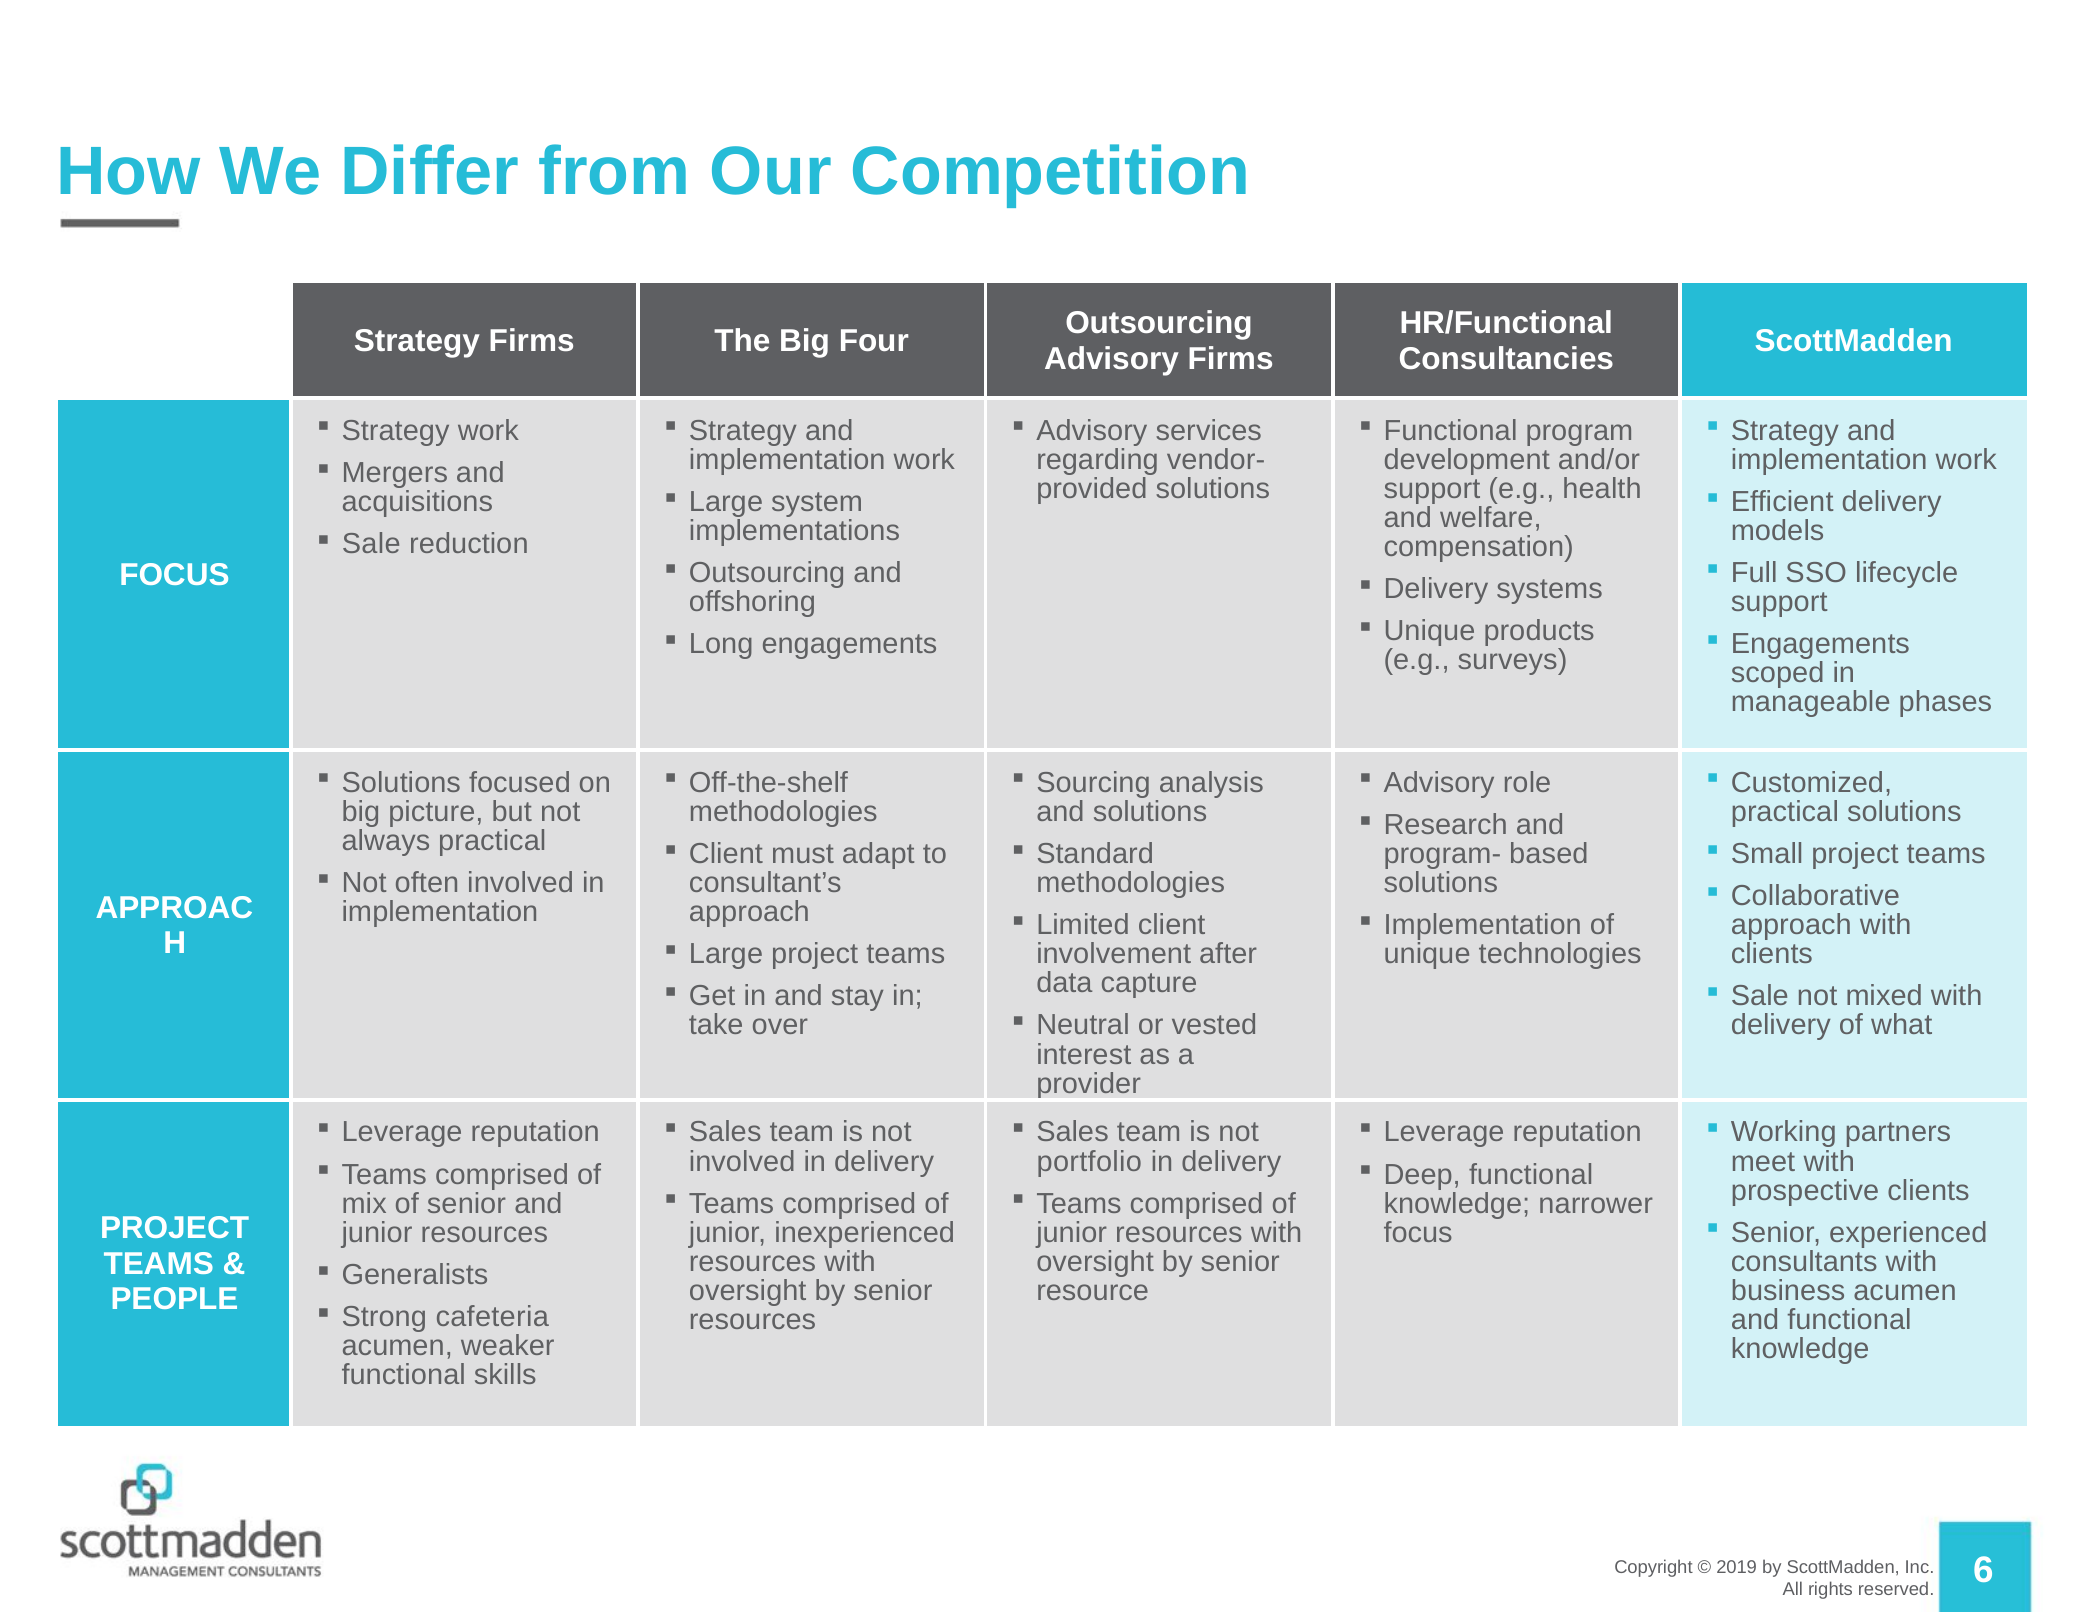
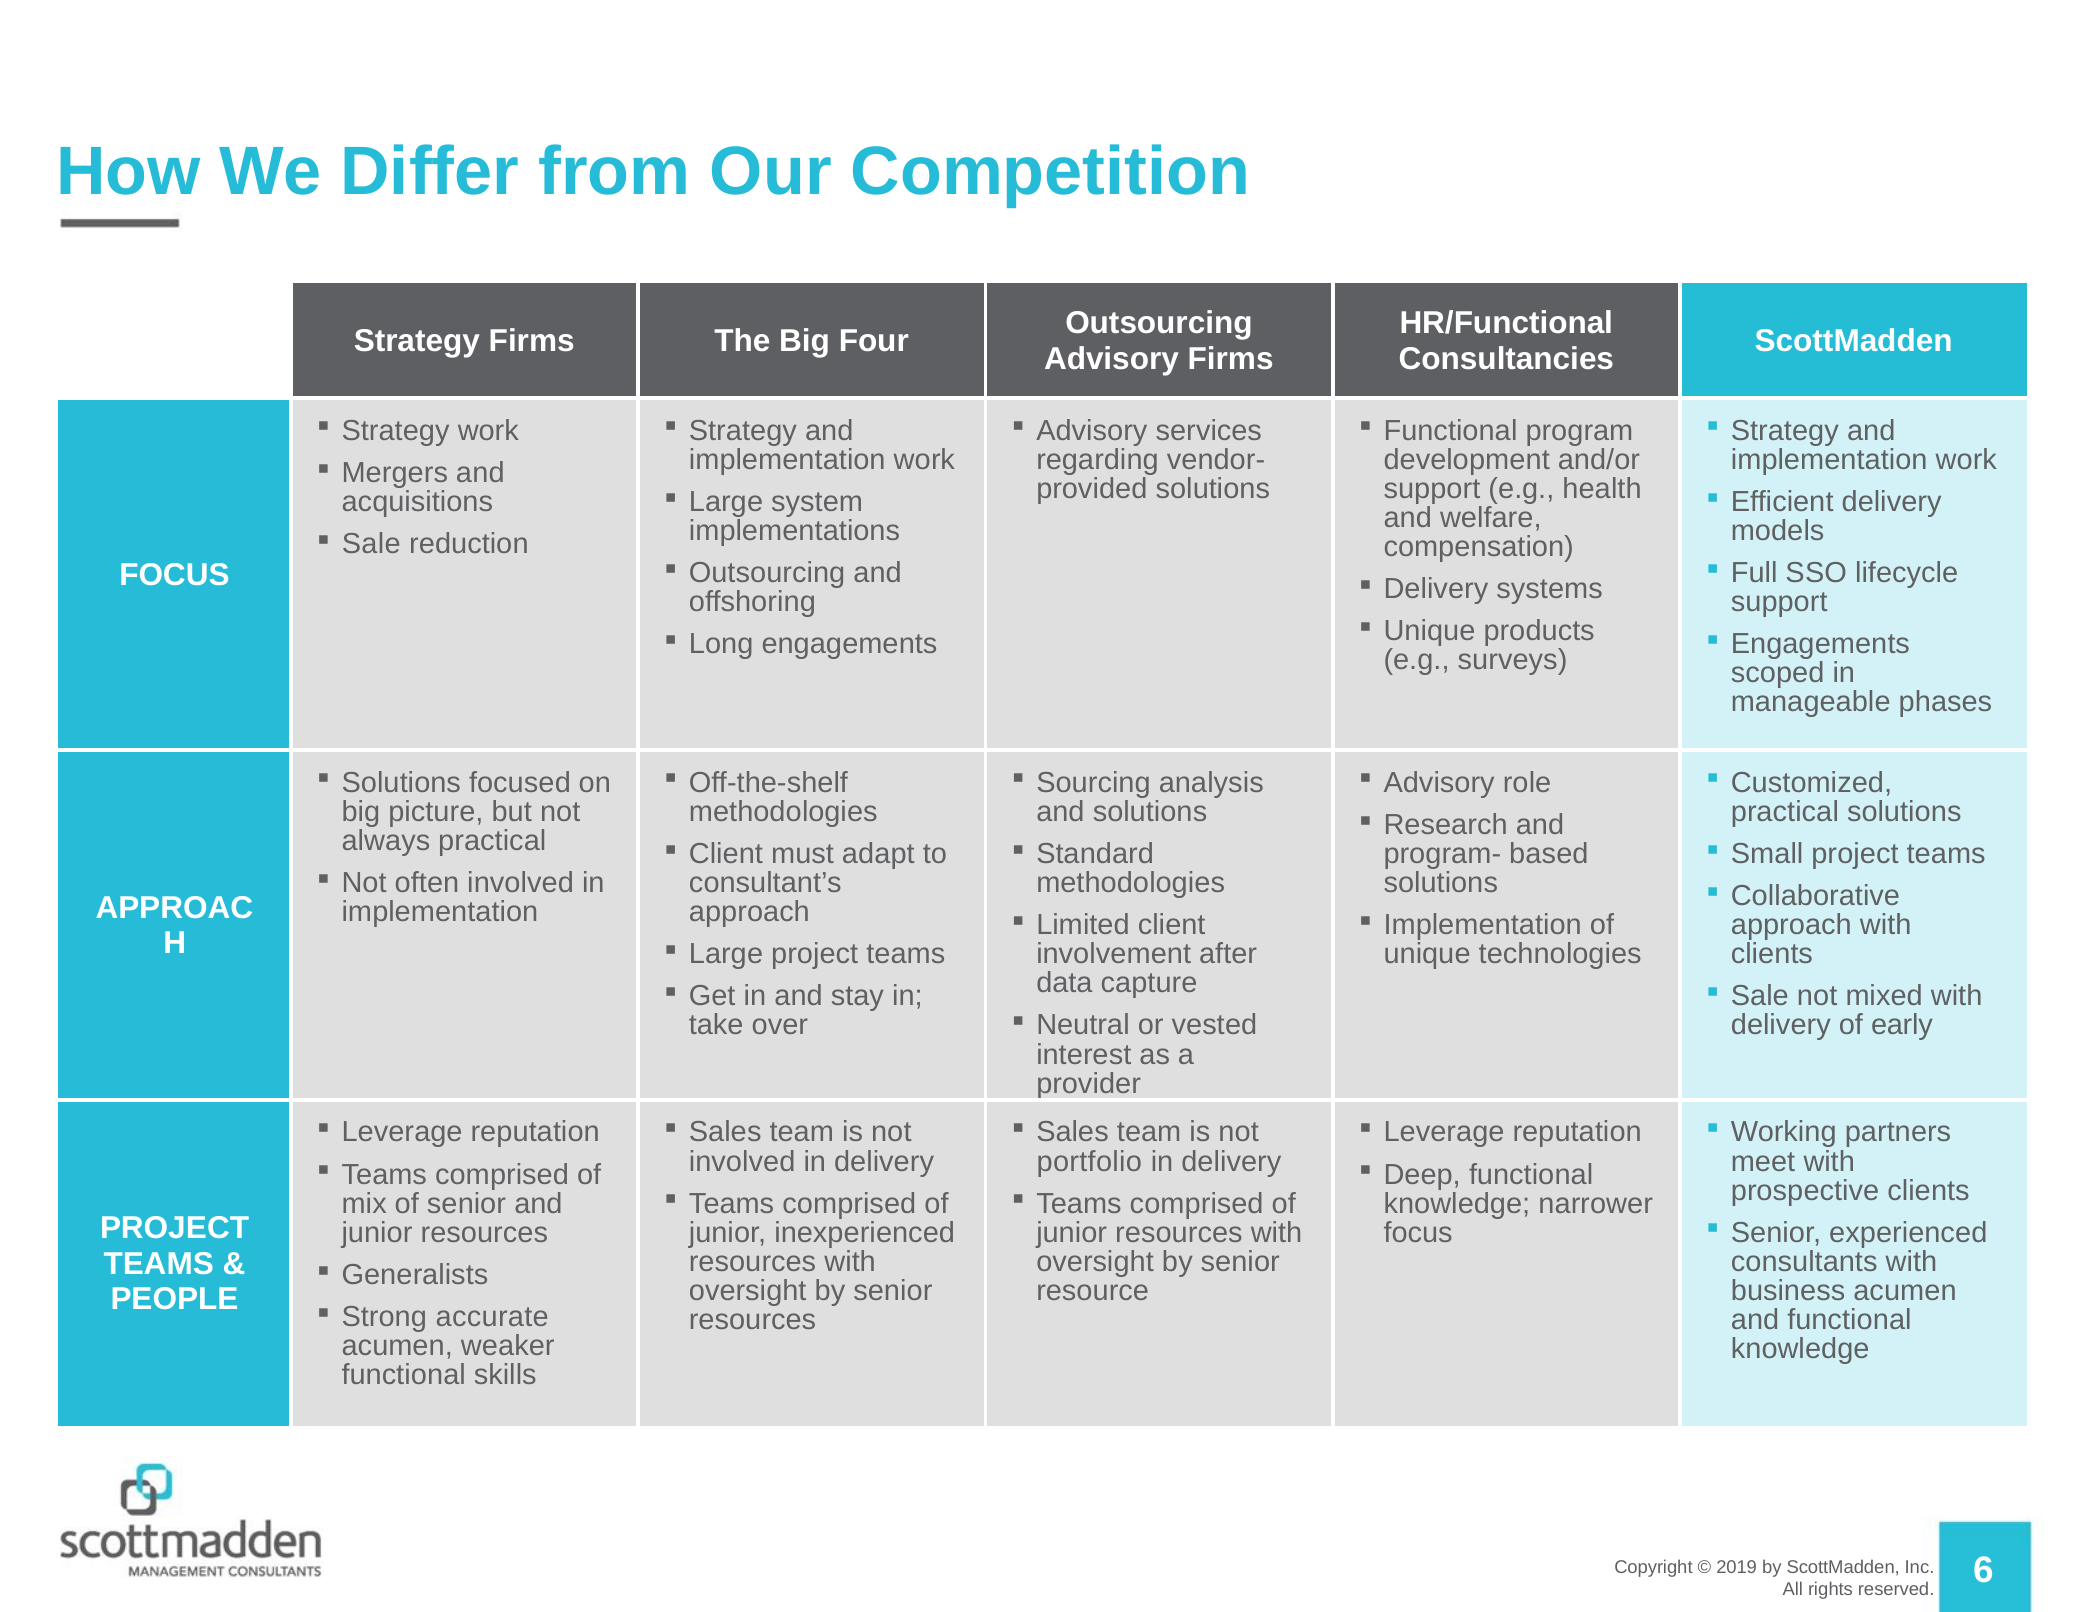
what: what -> early
cafeteria: cafeteria -> accurate
